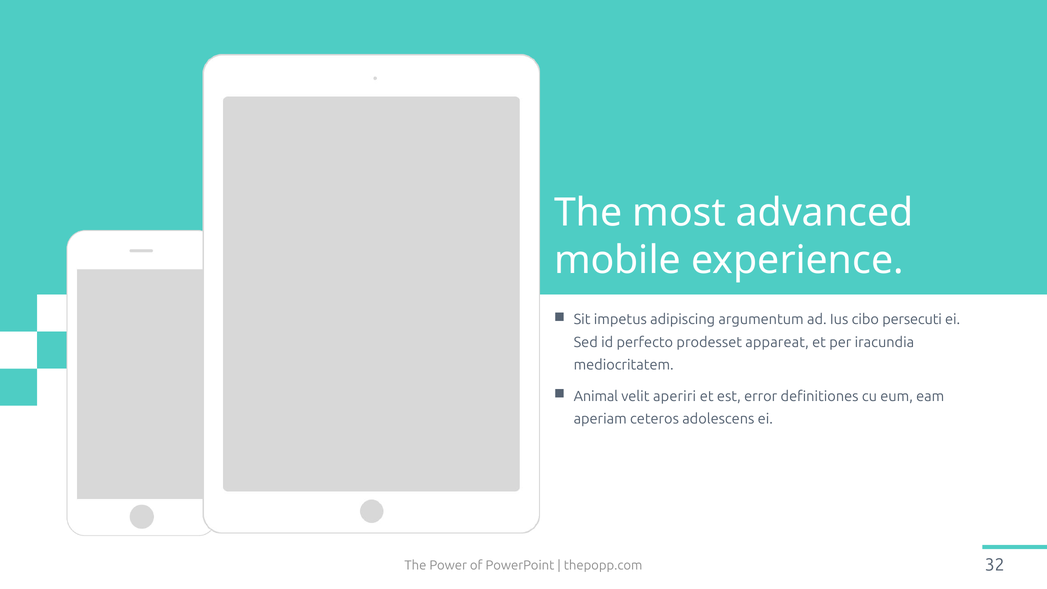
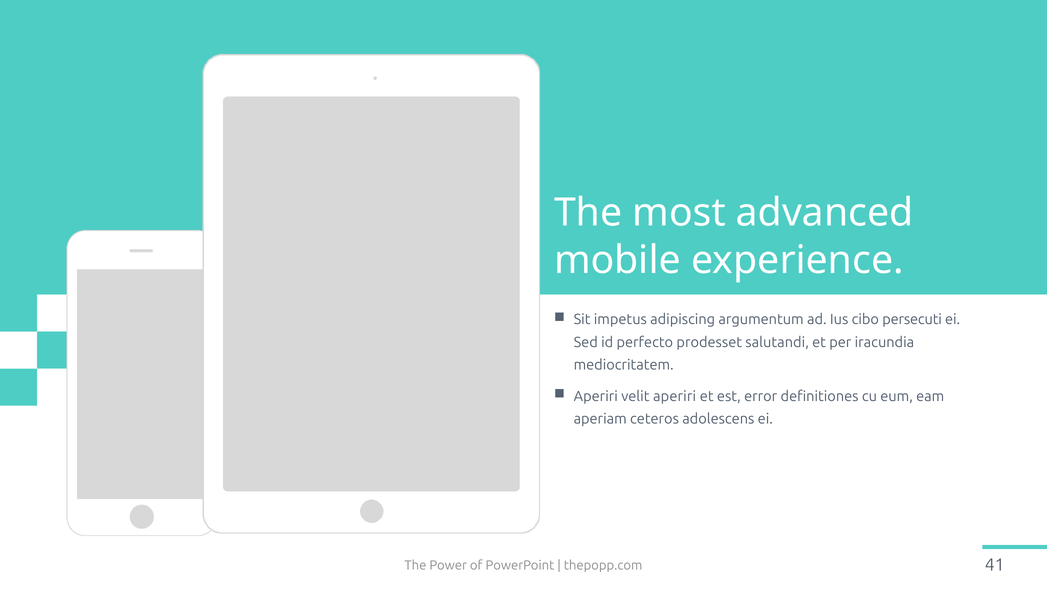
appareat: appareat -> salutandi
Animal at (596, 396): Animal -> Aperiri
32: 32 -> 41
